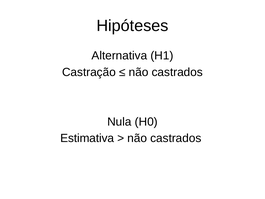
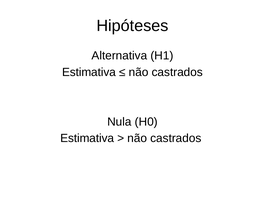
Castração at (89, 72): Castração -> Estimativa
